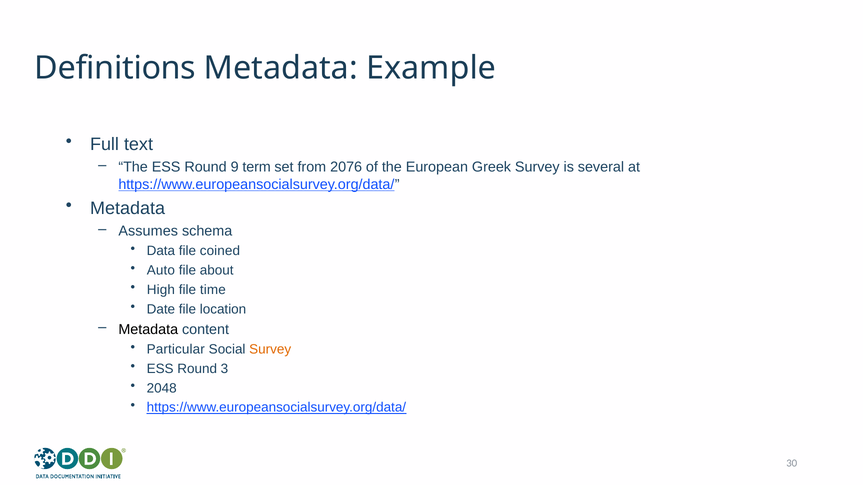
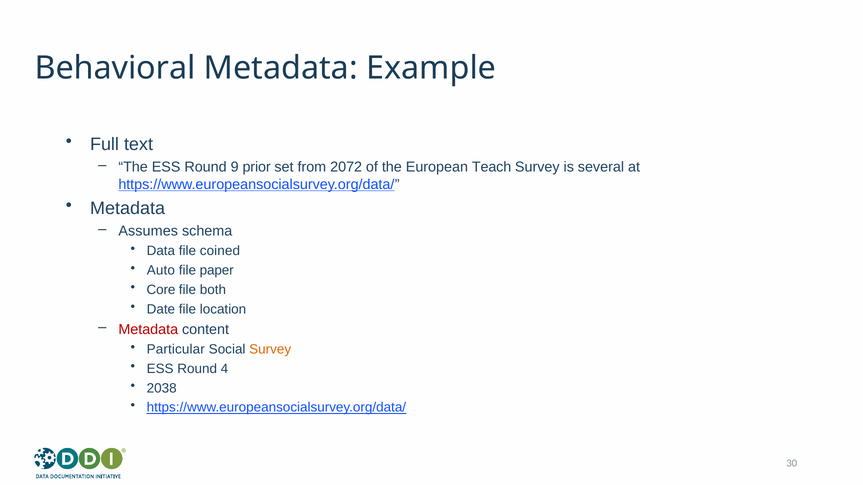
Definitions: Definitions -> Behavioral
term: term -> prior
2076: 2076 -> 2072
Greek: Greek -> Teach
about: about -> paper
High: High -> Core
time: time -> both
Metadata at (148, 330) colour: black -> red
3: 3 -> 4
2048: 2048 -> 2038
